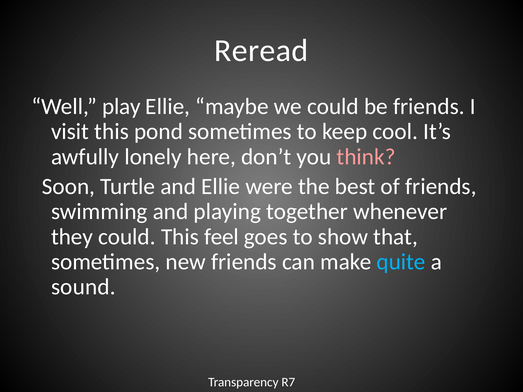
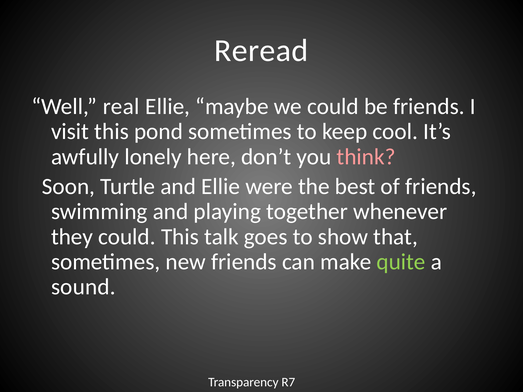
play: play -> real
feel: feel -> talk
quite colour: light blue -> light green
